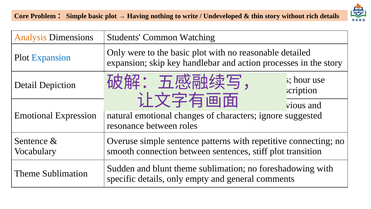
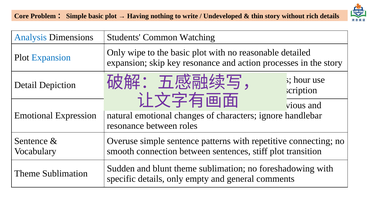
Analysis colour: orange -> blue
were: were -> wipe
key handlebar: handlebar -> resonance
suggested: suggested -> handlebar
